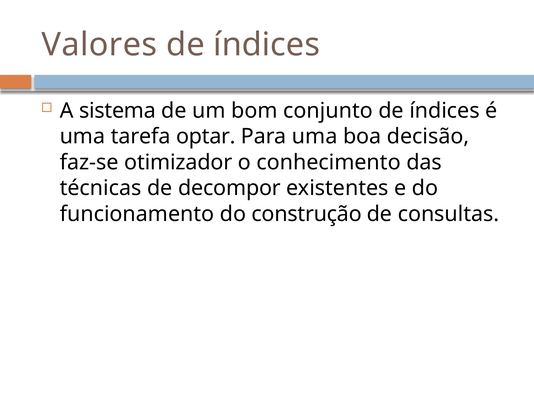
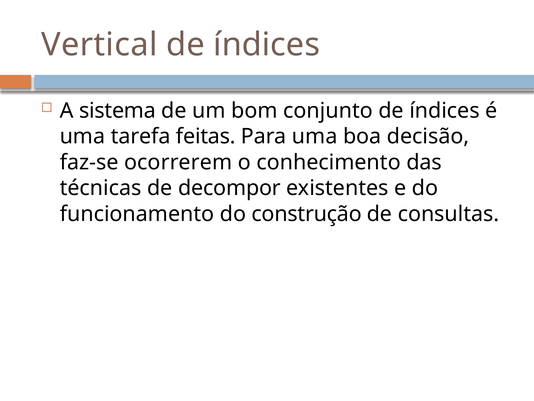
Valores: Valores -> Vertical
optar: optar -> feitas
otimizador: otimizador -> ocorrerem
